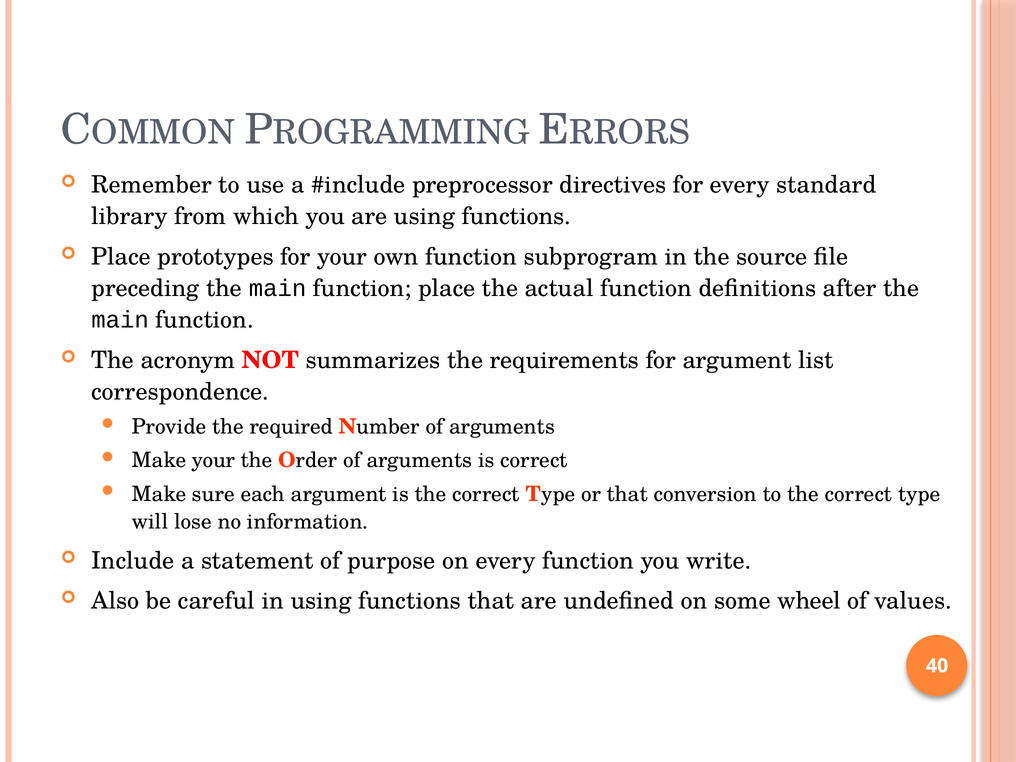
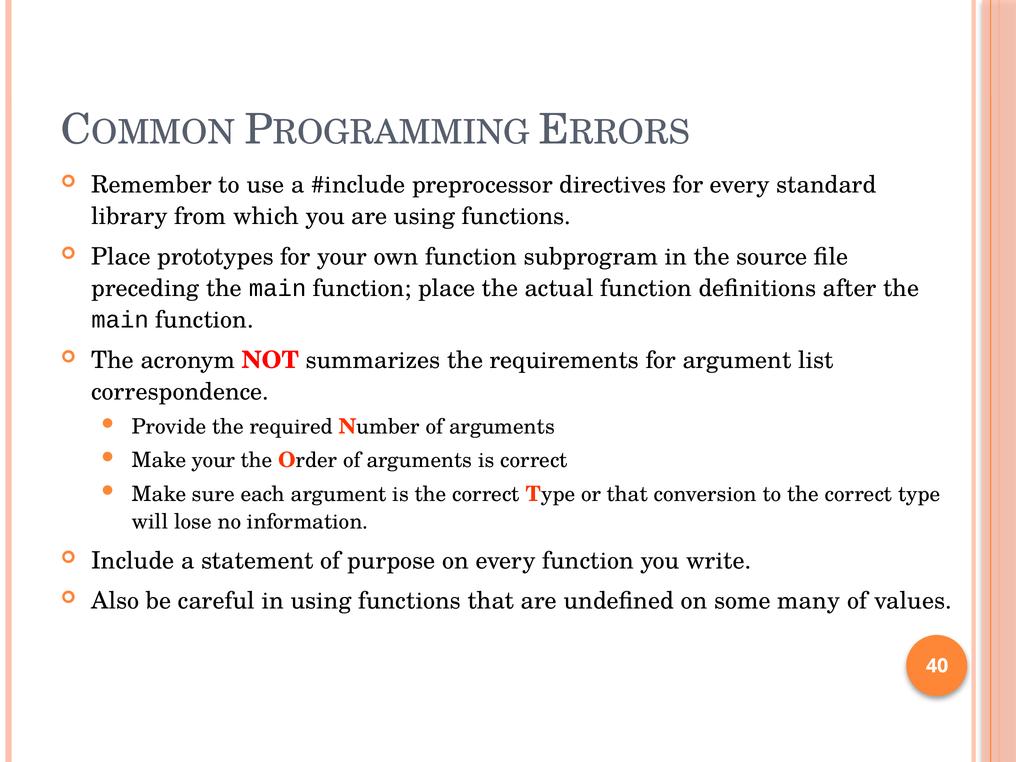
wheel: wheel -> many
